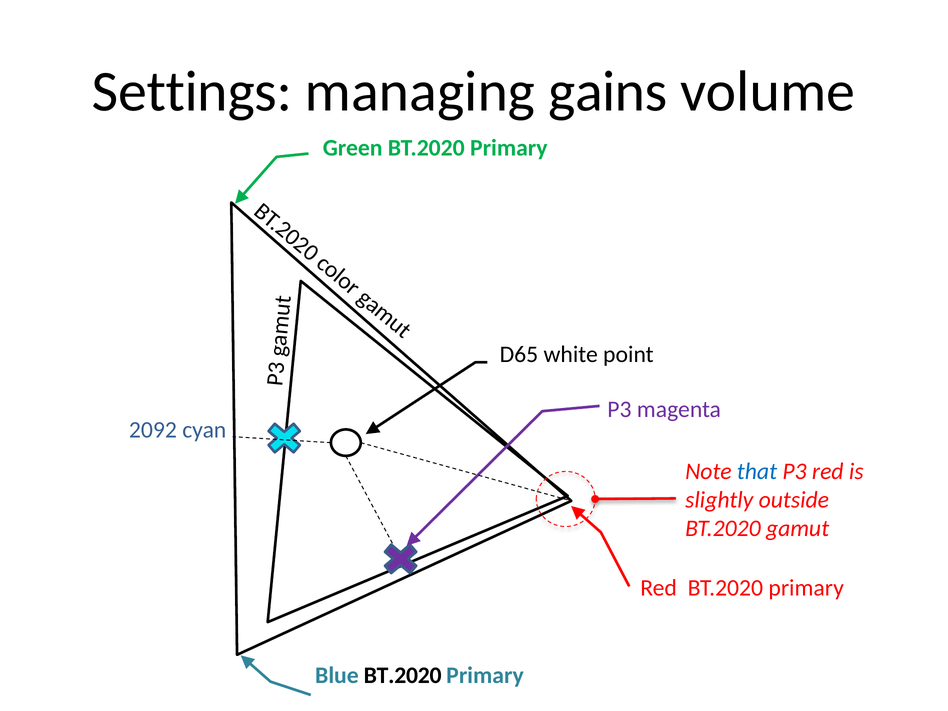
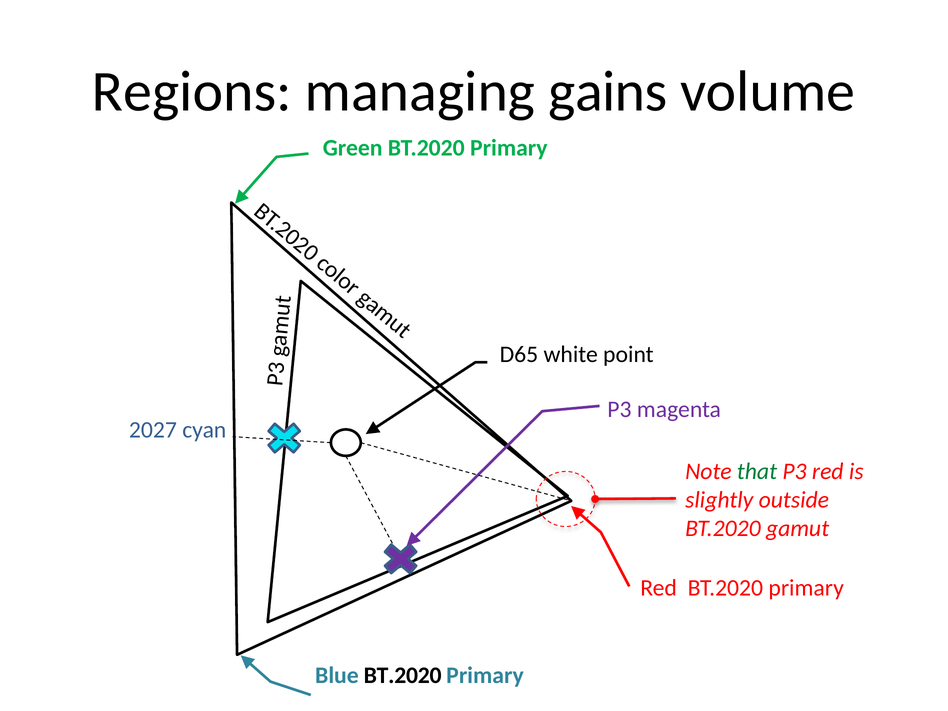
Settings: Settings -> Regions
2092: 2092 -> 2027
that colour: blue -> green
